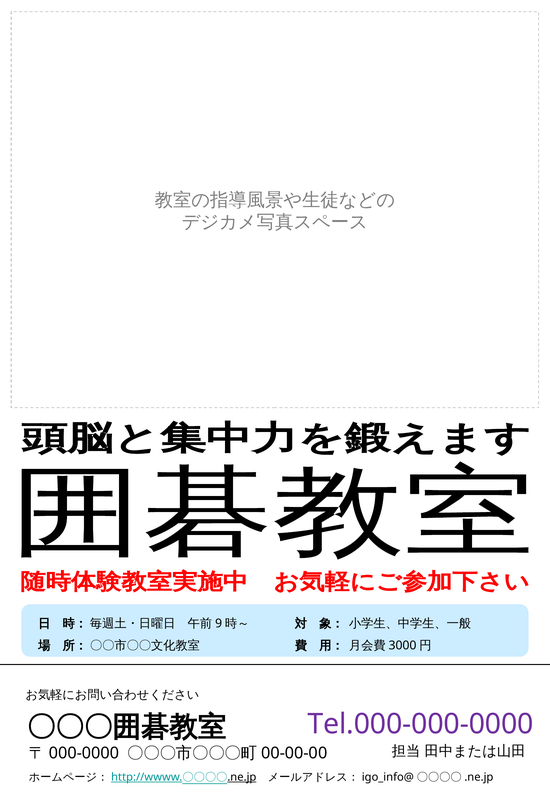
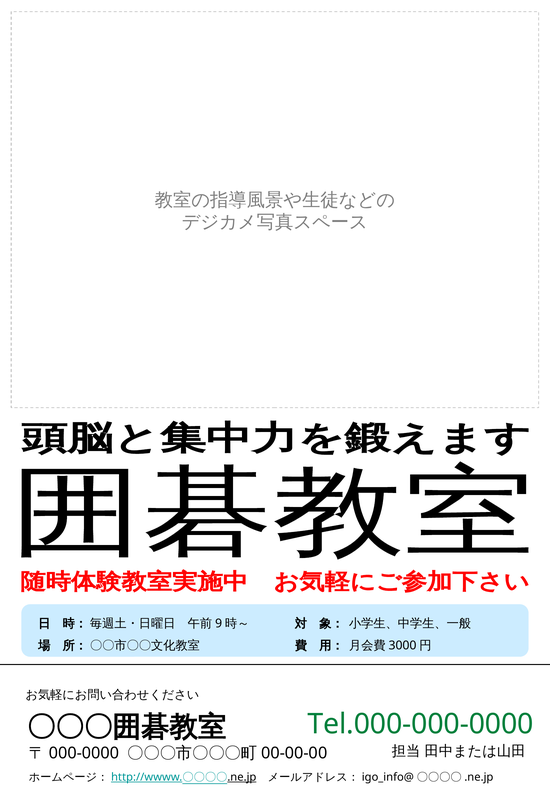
Tel.000-000-0000 colour: purple -> green
